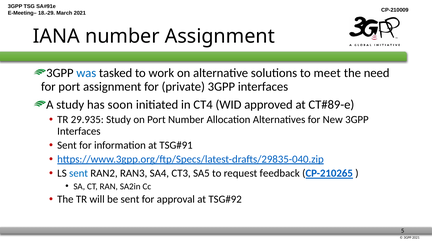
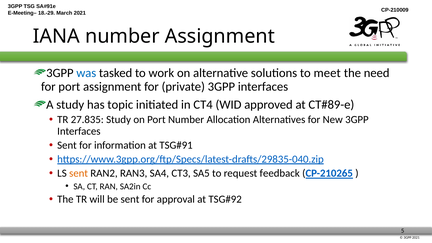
soon: soon -> topic
29.935: 29.935 -> 27.835
sent at (79, 173) colour: blue -> orange
